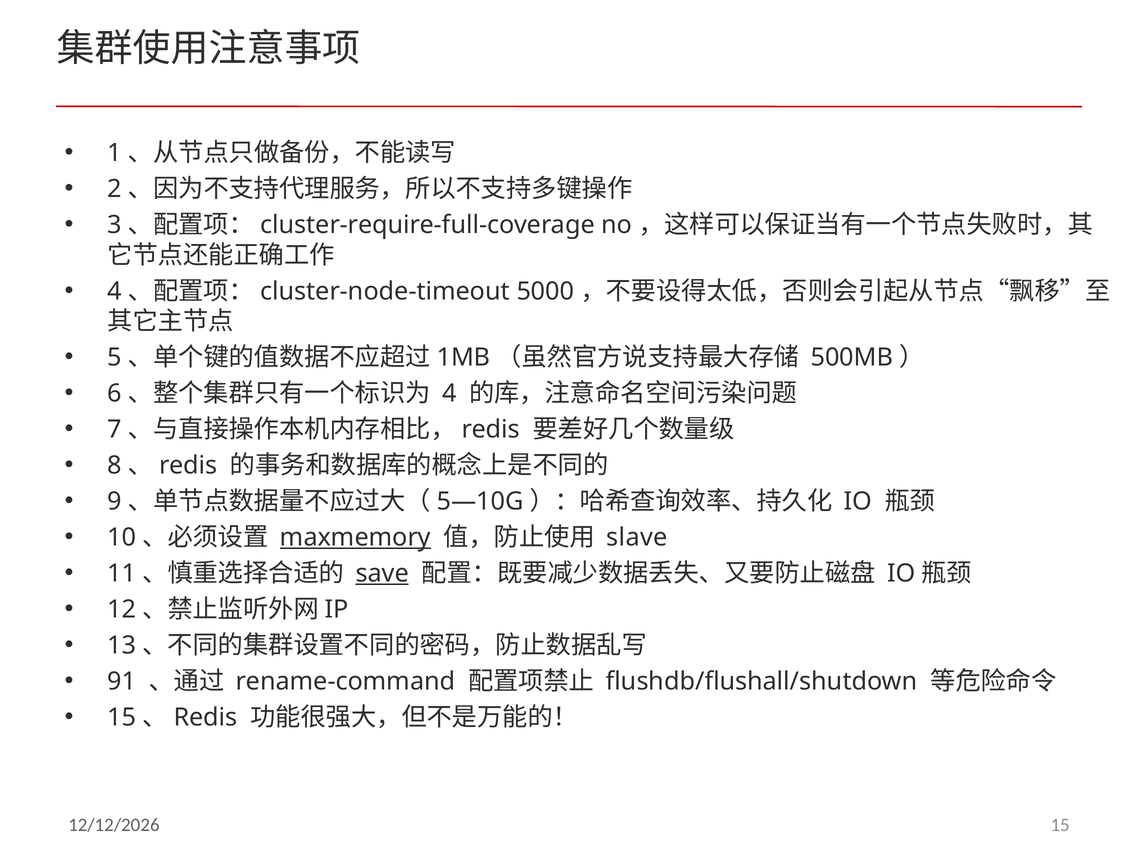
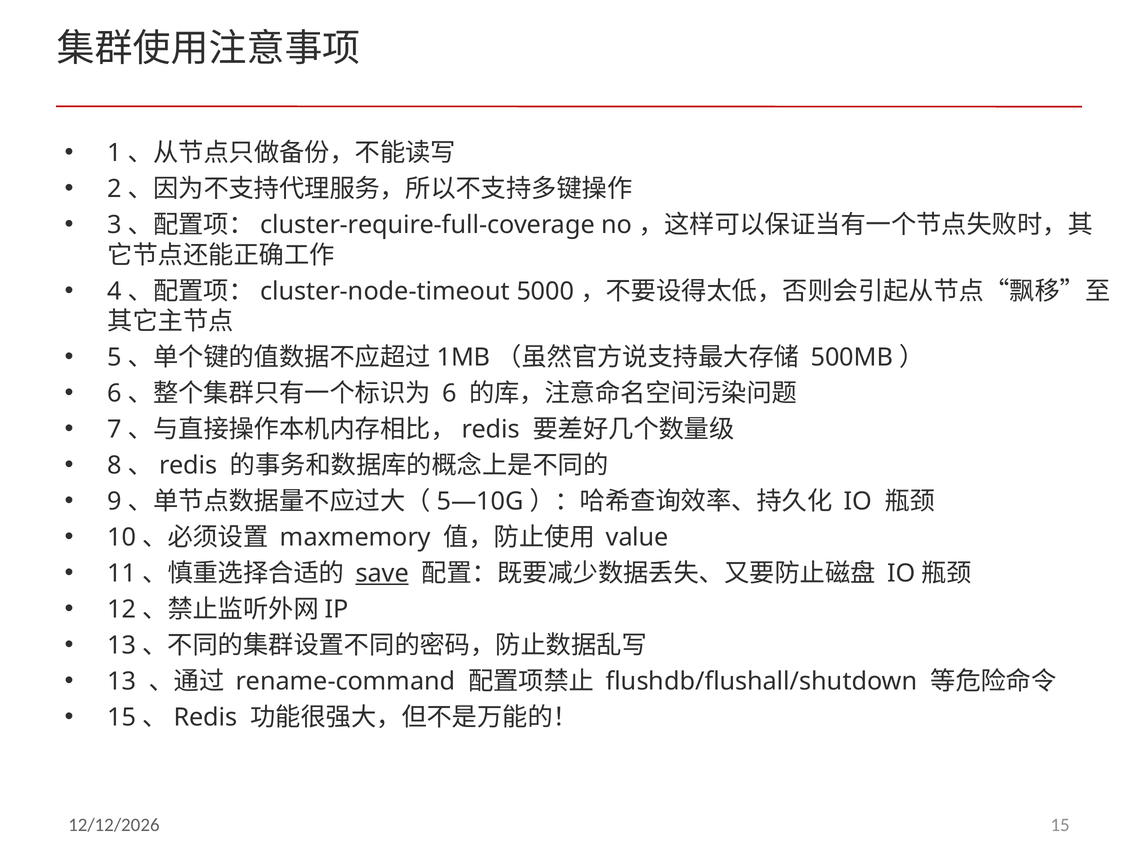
4: 4 -> 6
maxmemory underline: present -> none
slave: slave -> value
91: 91 -> 13
